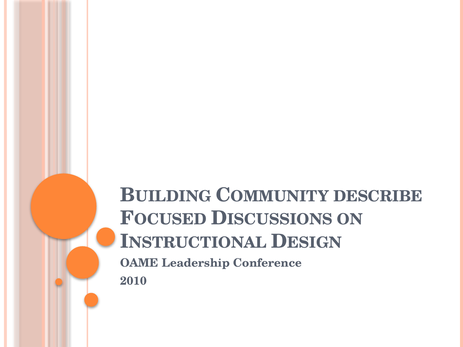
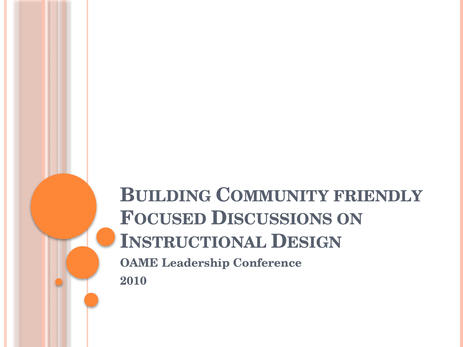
DESCRIBE: DESCRIBE -> FRIENDLY
